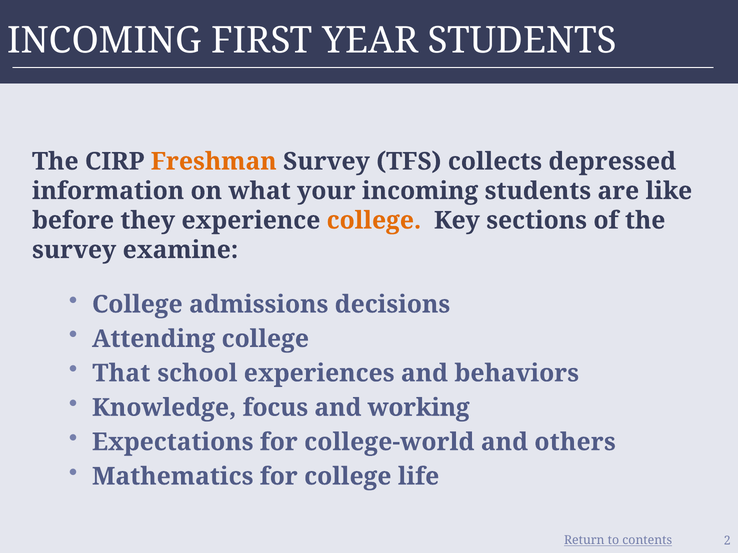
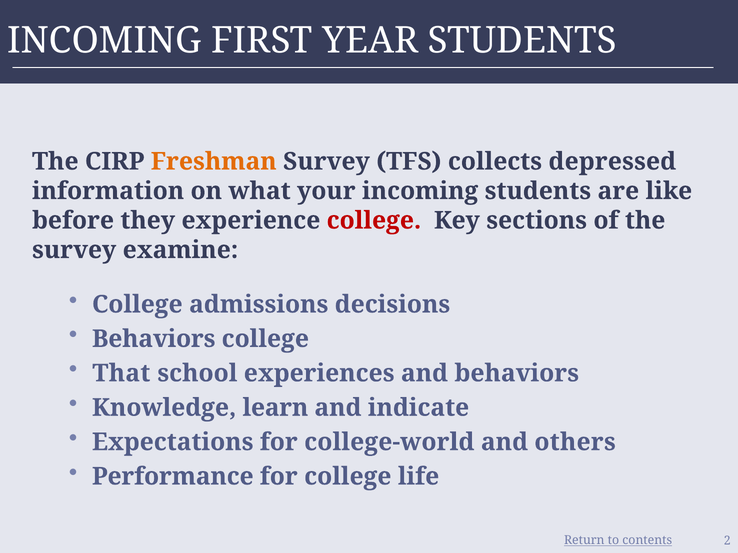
college at (374, 221) colour: orange -> red
Attending at (154, 339): Attending -> Behaviors
focus: focus -> learn
working: working -> indicate
Mathematics: Mathematics -> Performance
